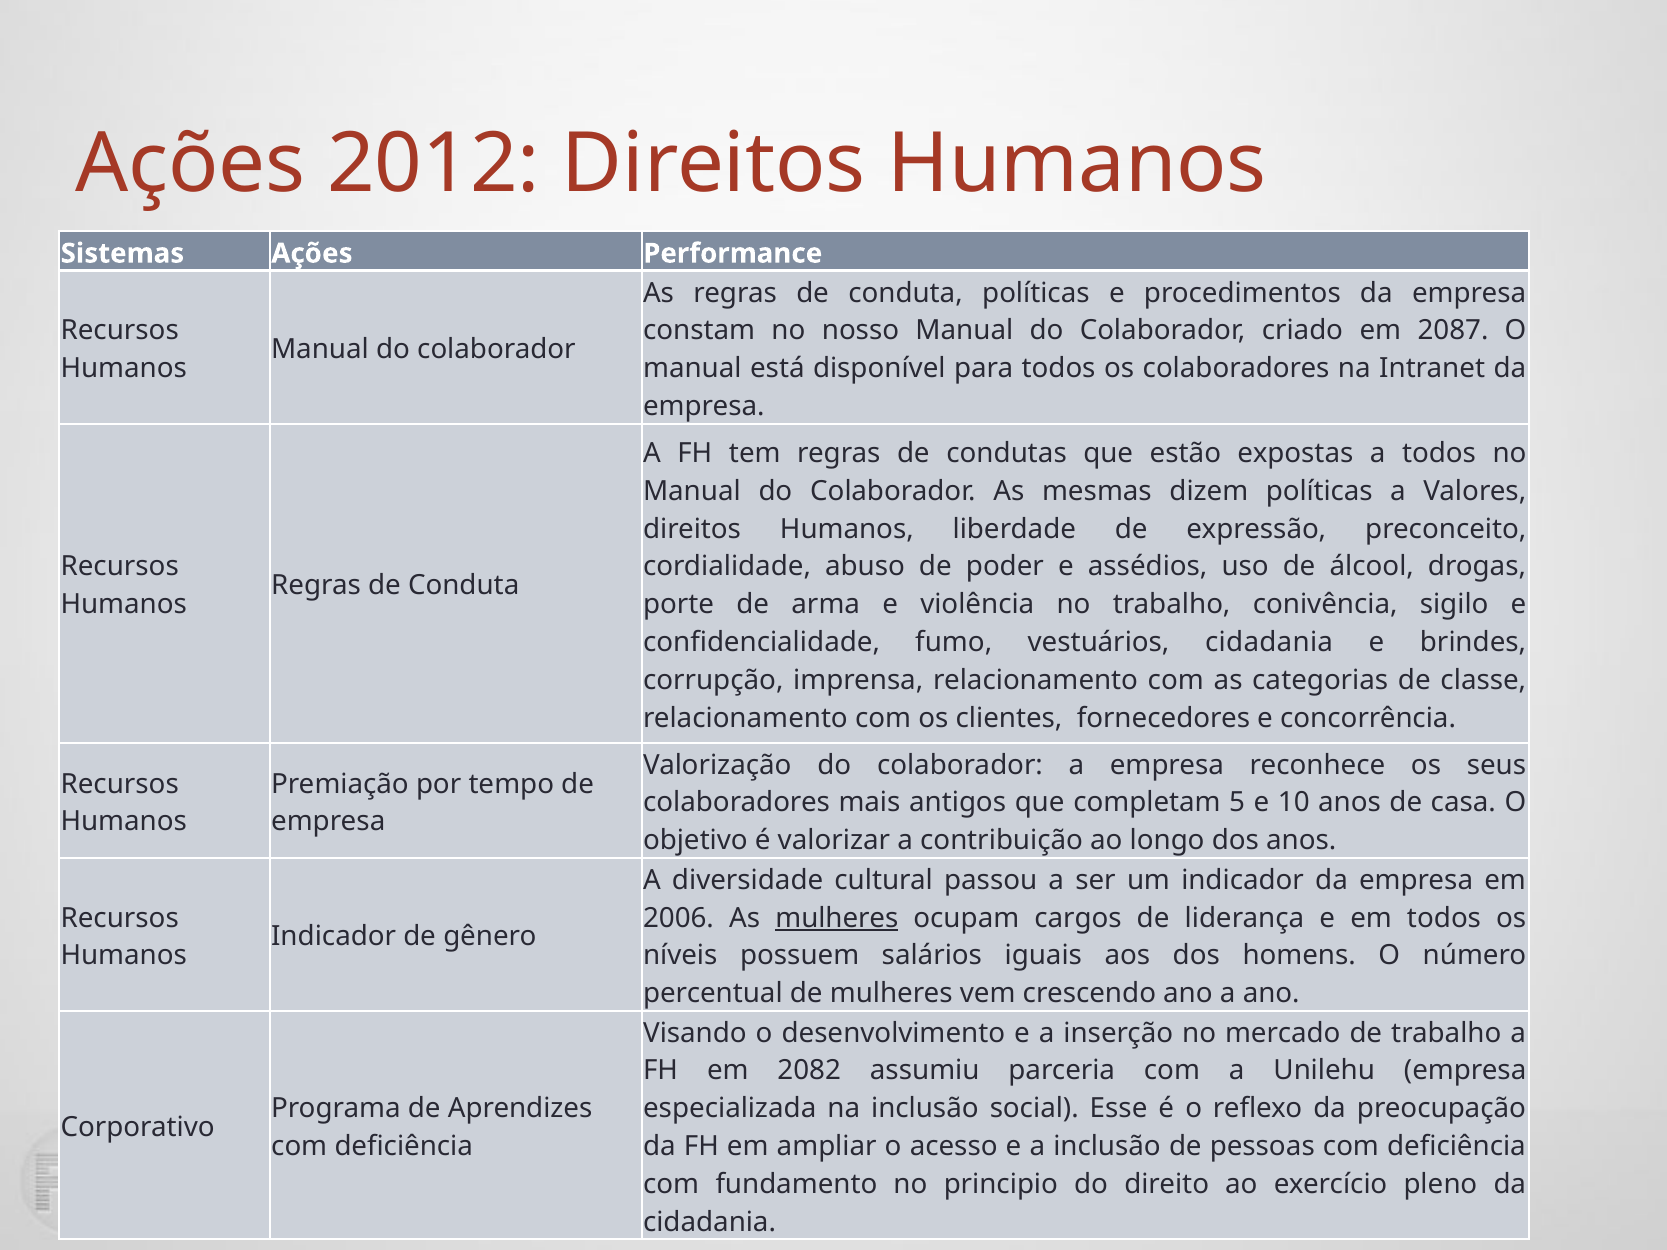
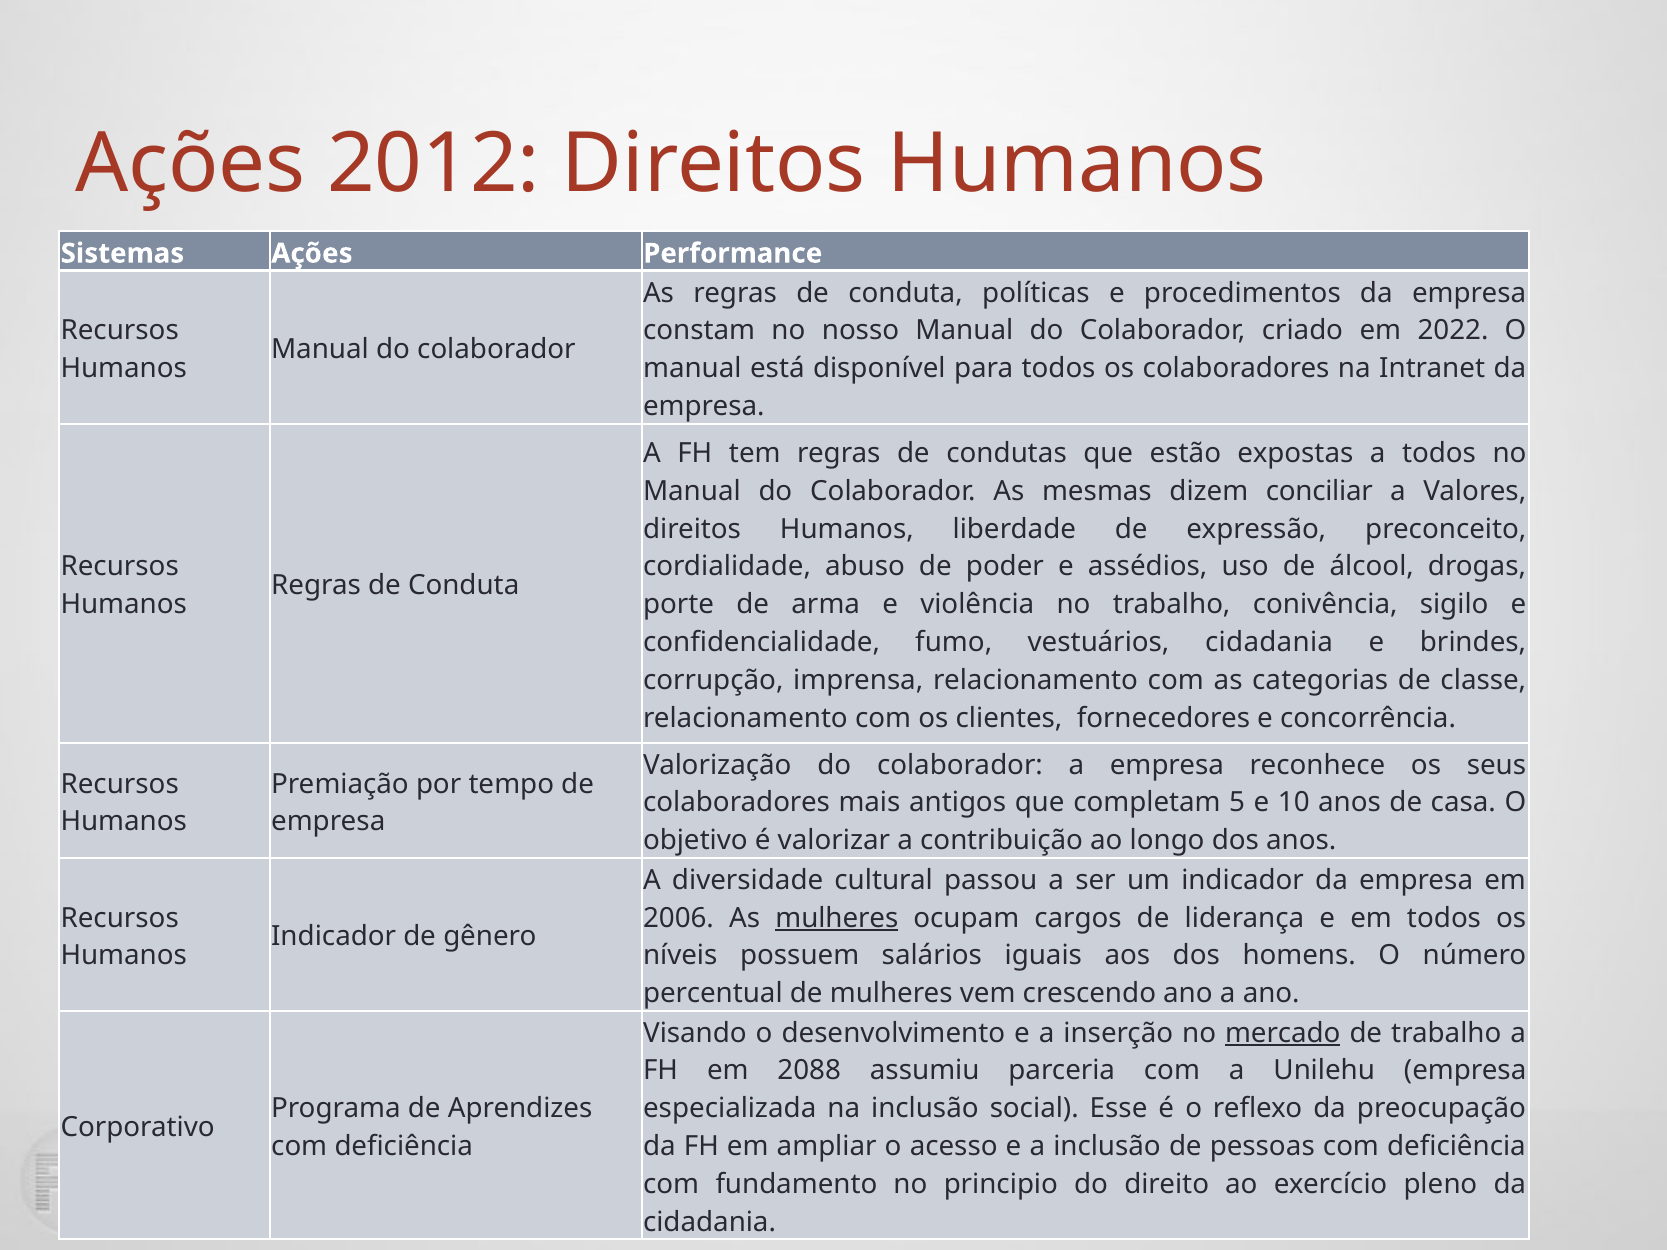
2087: 2087 -> 2022
dizem políticas: políticas -> conciliar
mercado underline: none -> present
2082: 2082 -> 2088
